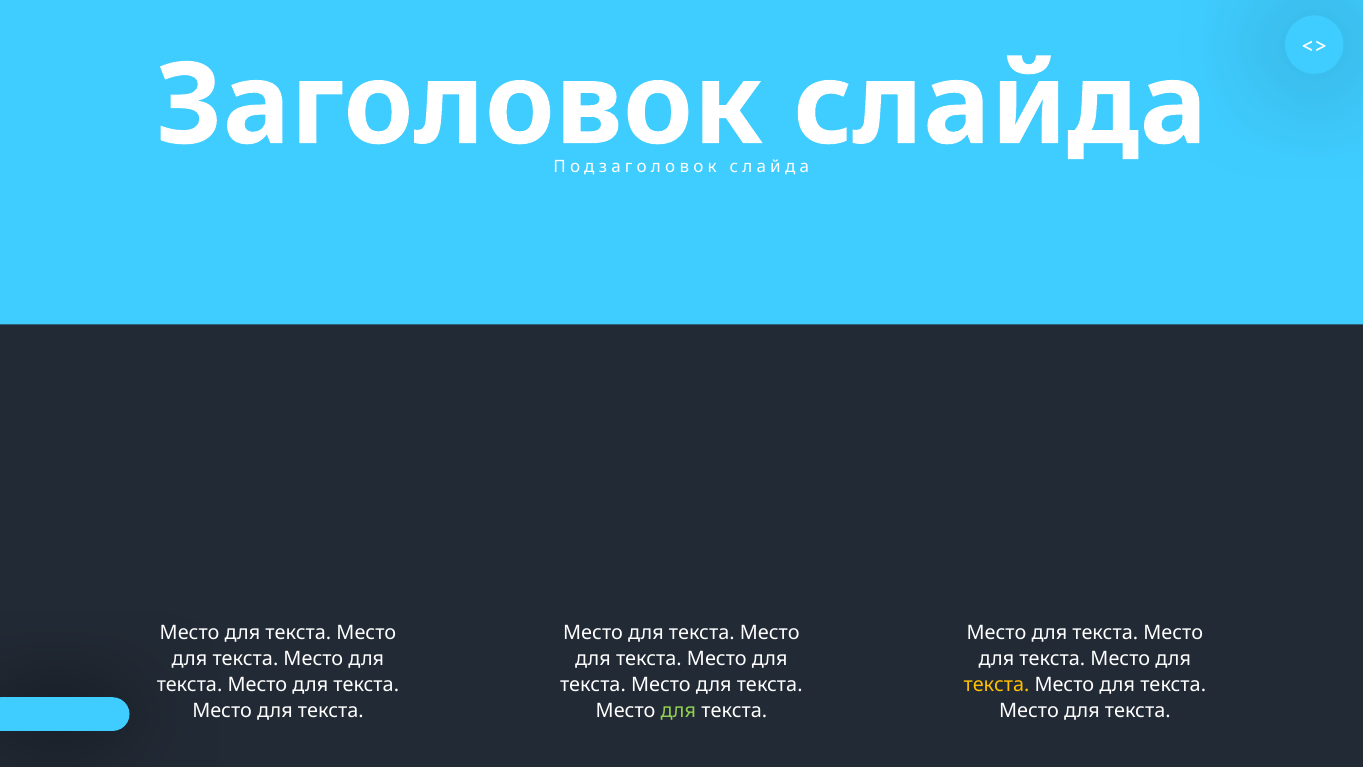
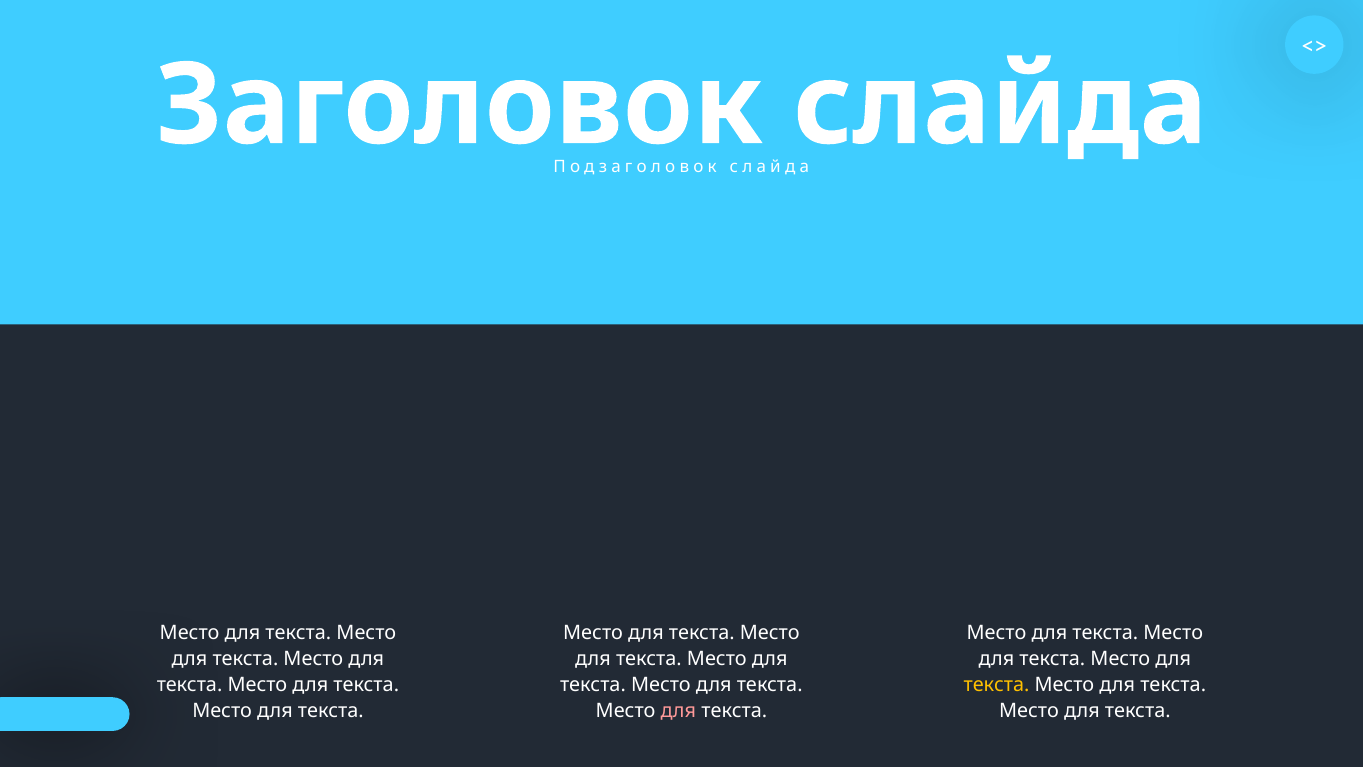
для at (678, 711) colour: light green -> pink
